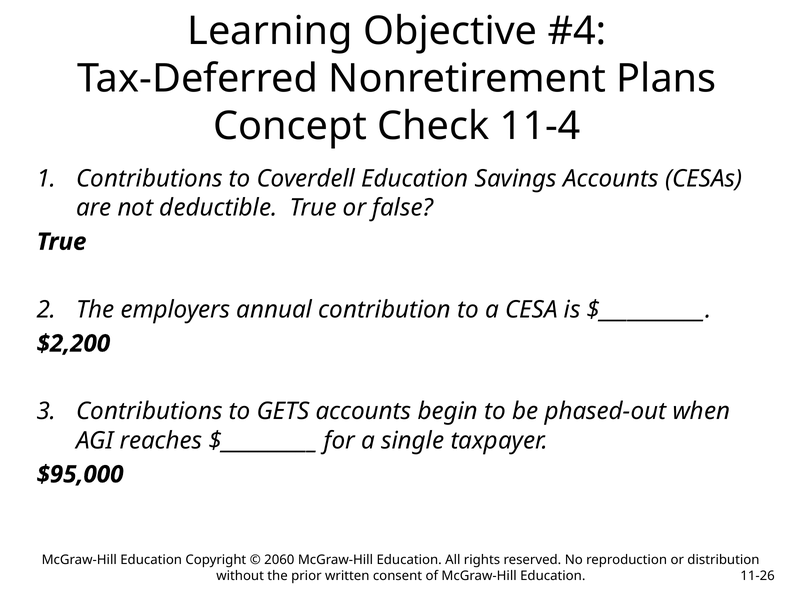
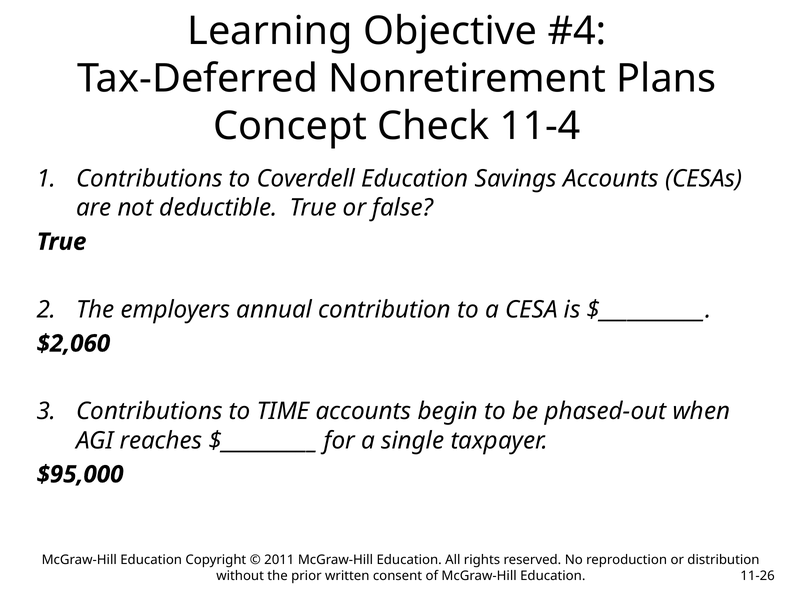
$2,200: $2,200 -> $2,060
GETS: GETS -> TIME
2060: 2060 -> 2011
